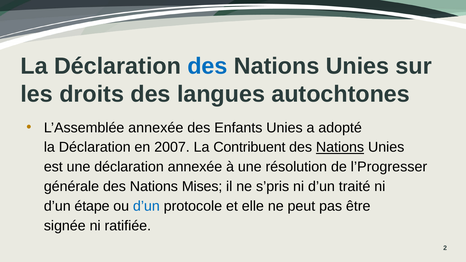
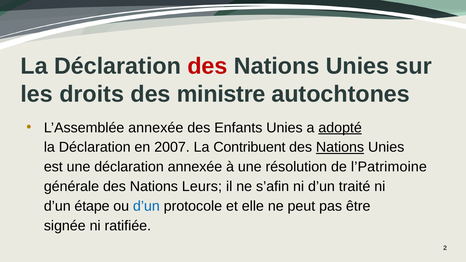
des at (207, 66) colour: blue -> red
langues: langues -> ministre
adopté underline: none -> present
l’Progresser: l’Progresser -> l’Patrimoine
Mises: Mises -> Leurs
s’pris: s’pris -> s’afin
